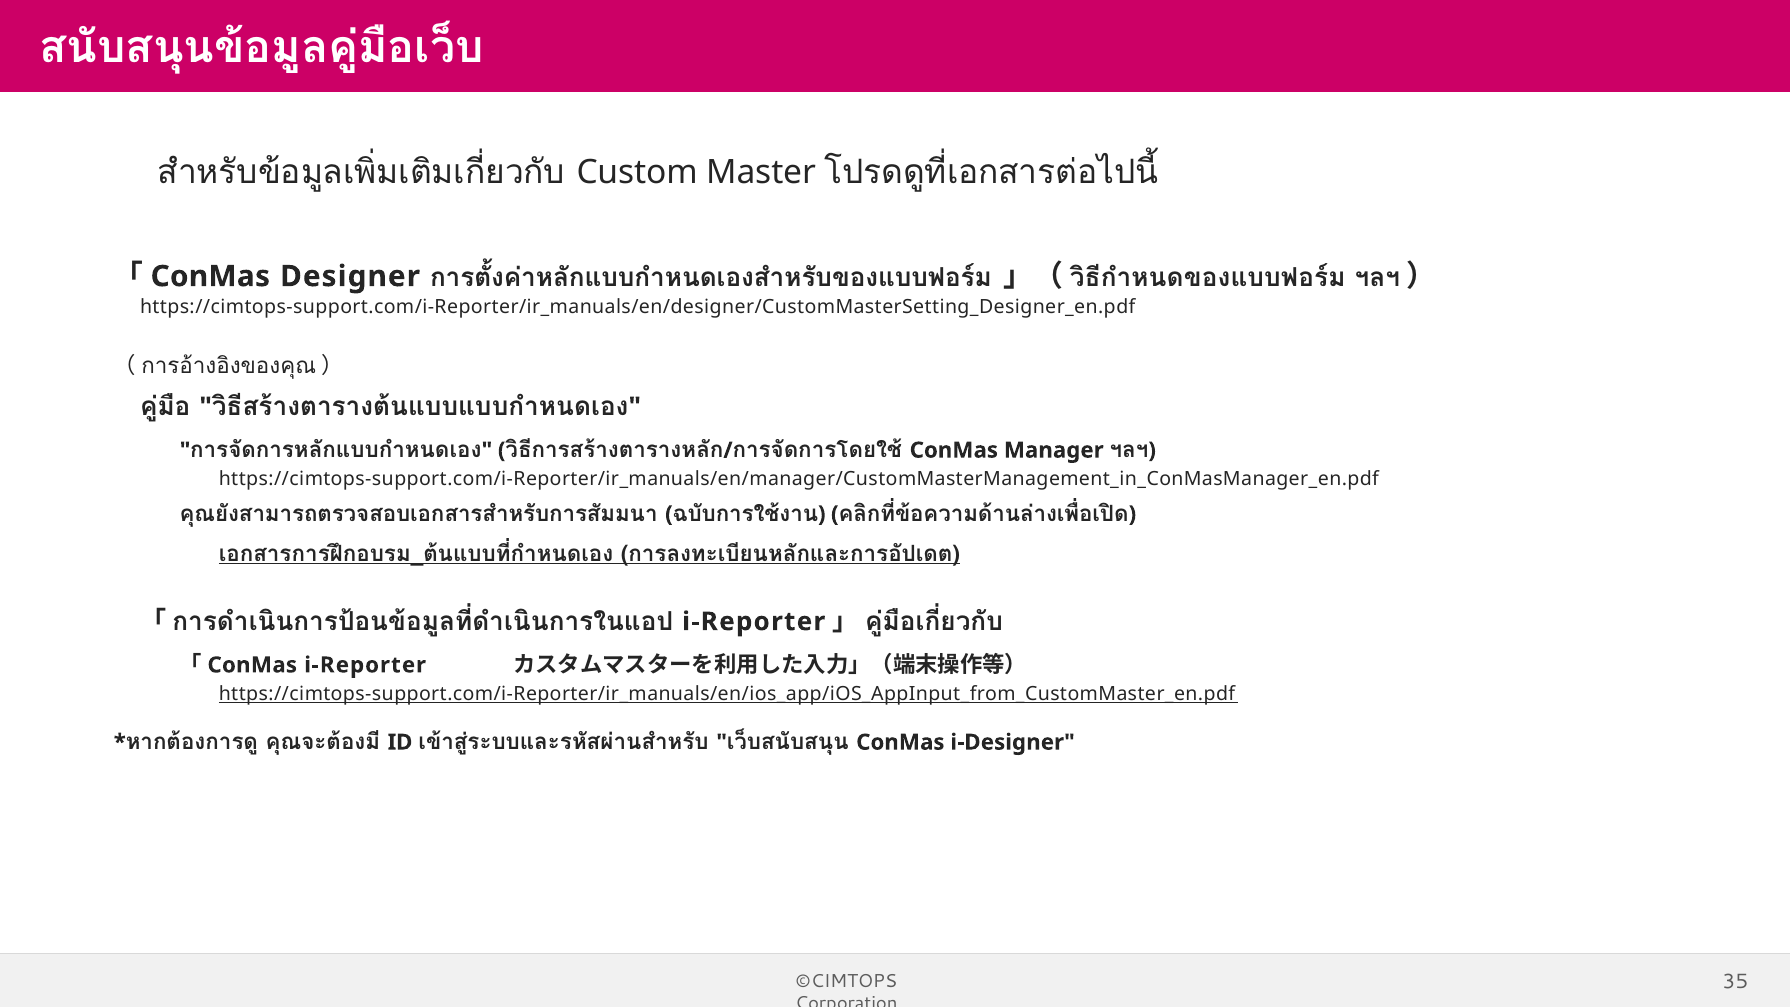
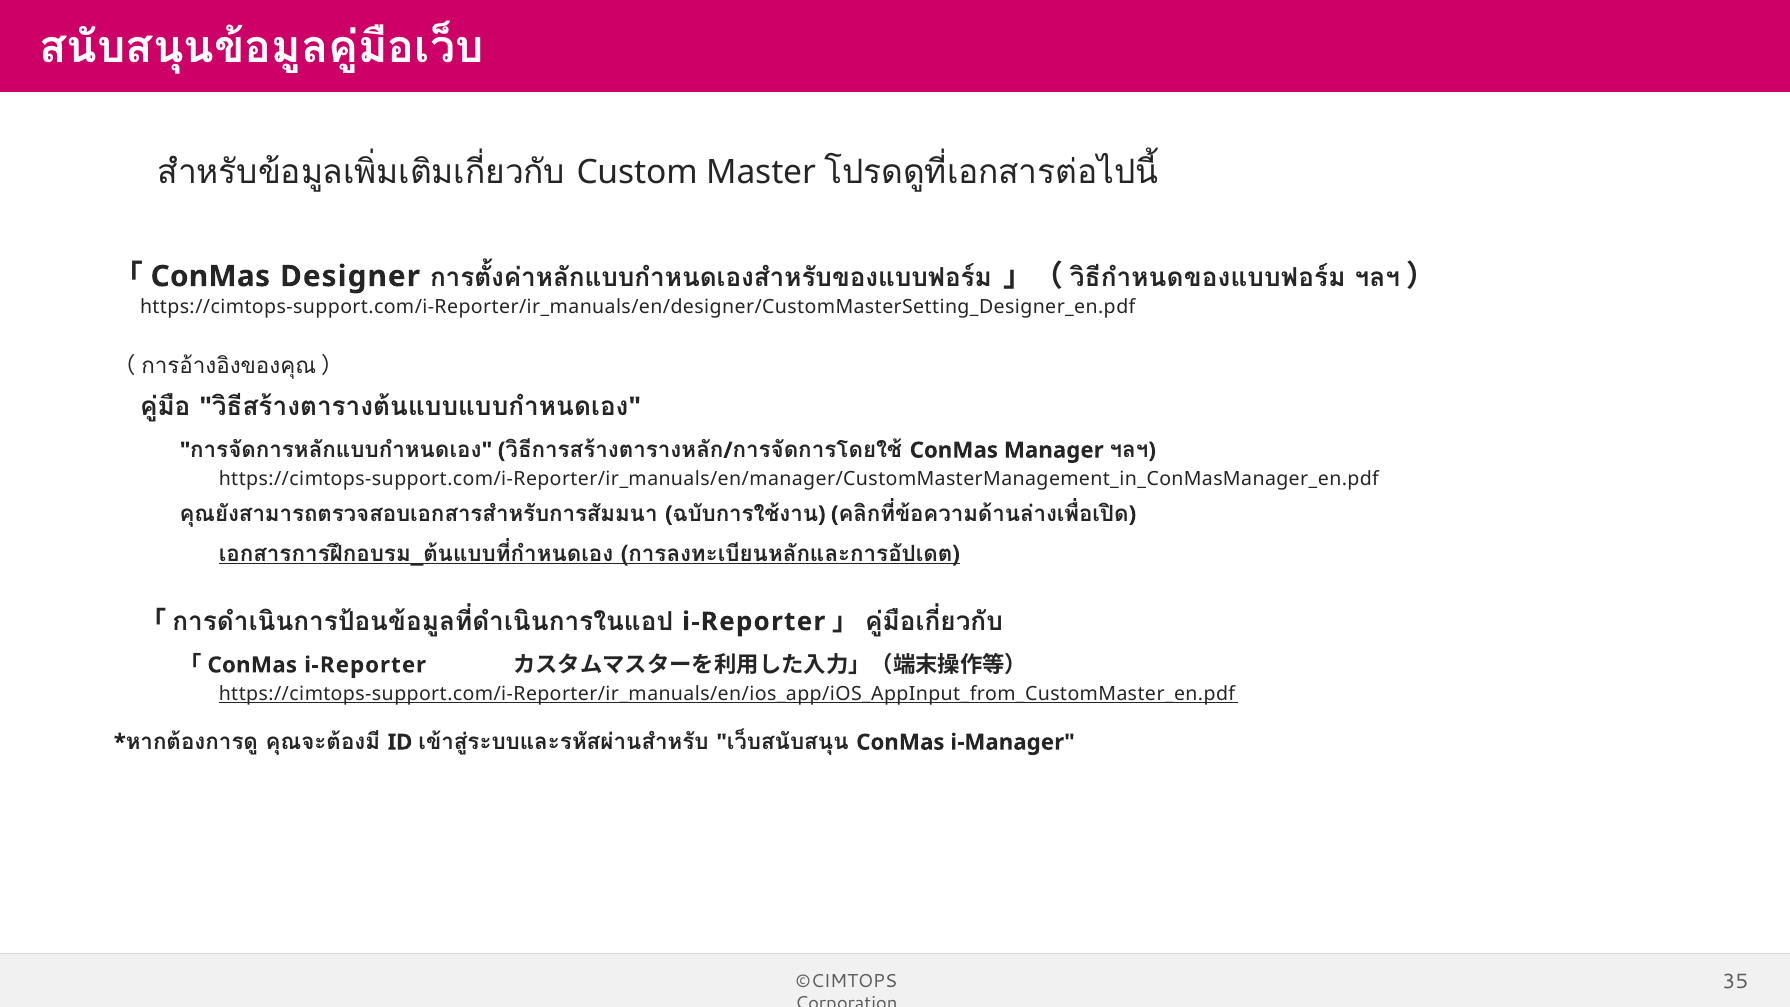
i-Designer: i-Designer -> i-Manager
